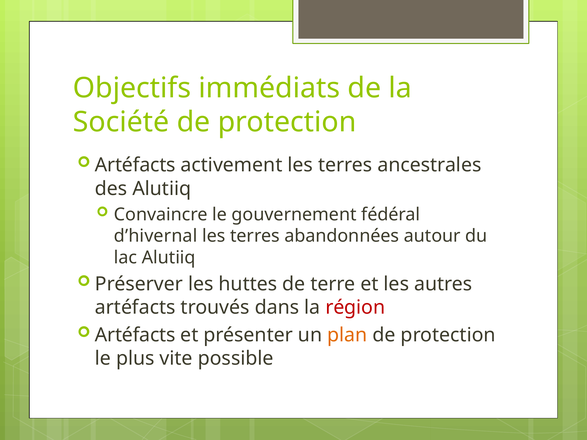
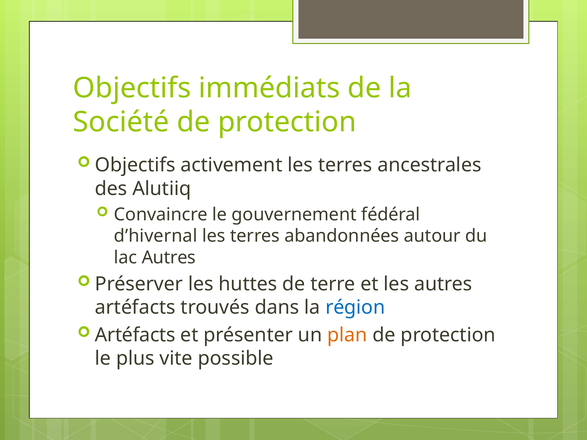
Artéfacts at (135, 165): Artéfacts -> Objectifs
lac Alutiiq: Alutiiq -> Autres
région colour: red -> blue
